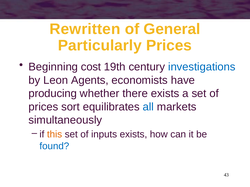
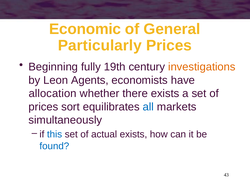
Rewritten: Rewritten -> Economic
cost: cost -> fully
investigations colour: blue -> orange
producing: producing -> allocation
this colour: orange -> blue
inputs: inputs -> actual
